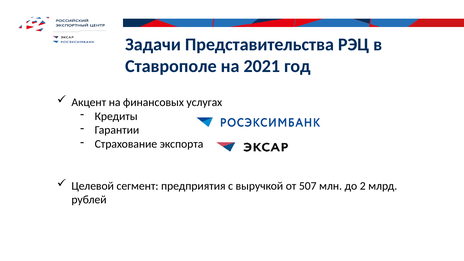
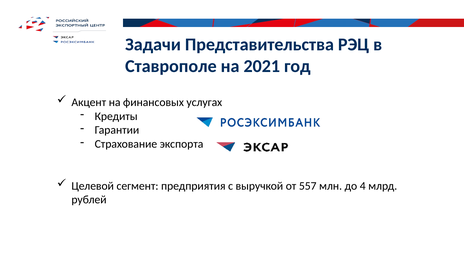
507: 507 -> 557
2: 2 -> 4
